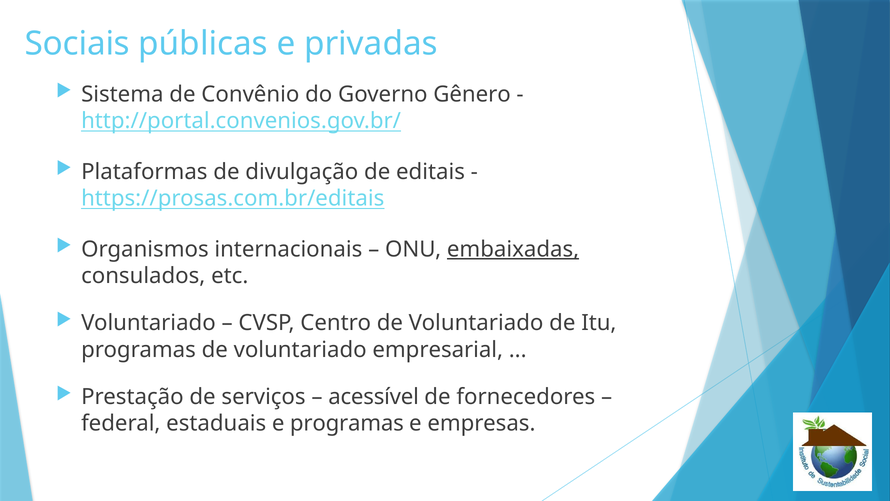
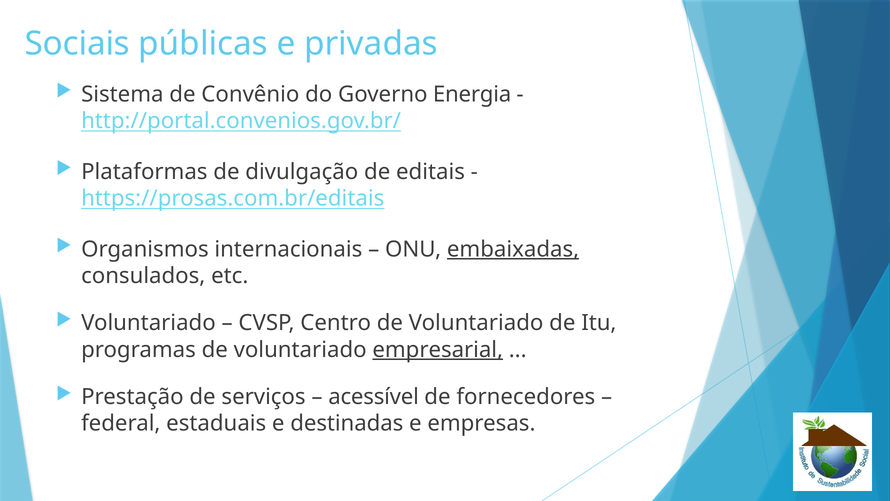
Gênero: Gênero -> Energia
empresarial underline: none -> present
e programas: programas -> destinadas
